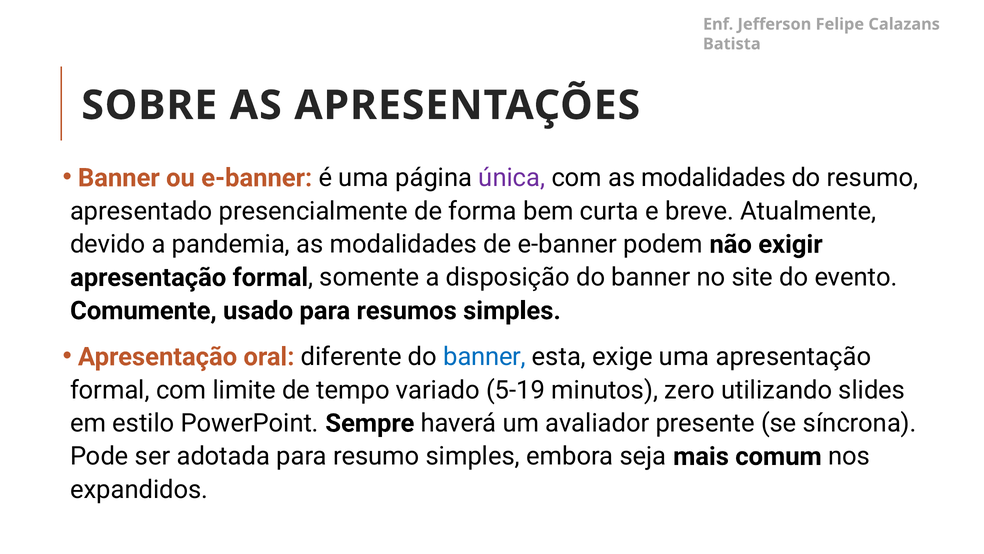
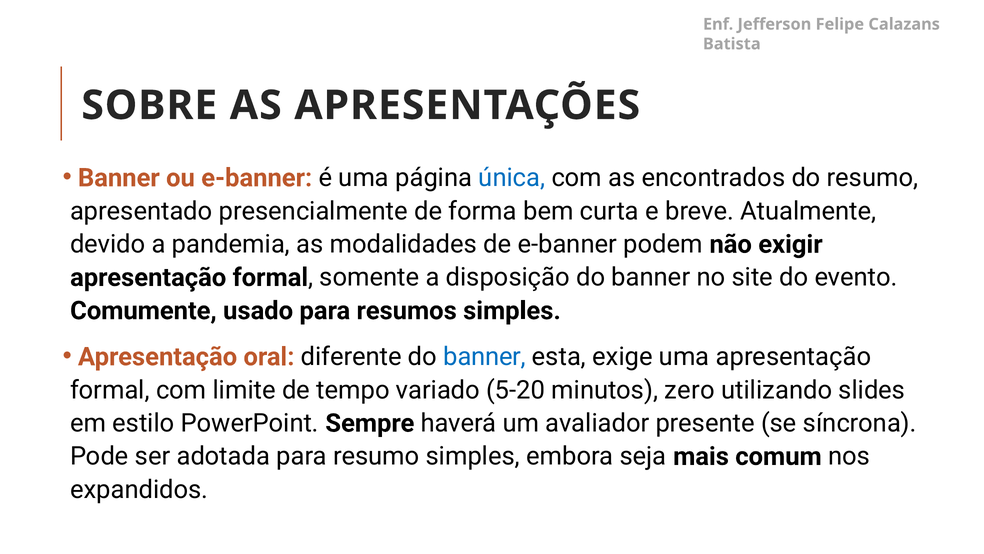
única colour: purple -> blue
com as modalidades: modalidades -> encontrados
5-19: 5-19 -> 5-20
